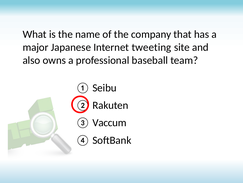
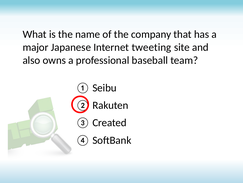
Vaccum: Vaccum -> Created
